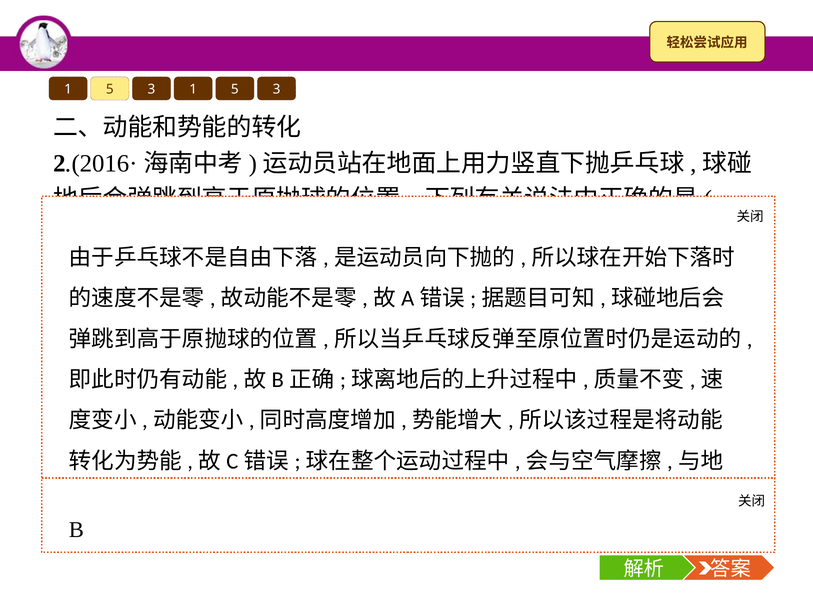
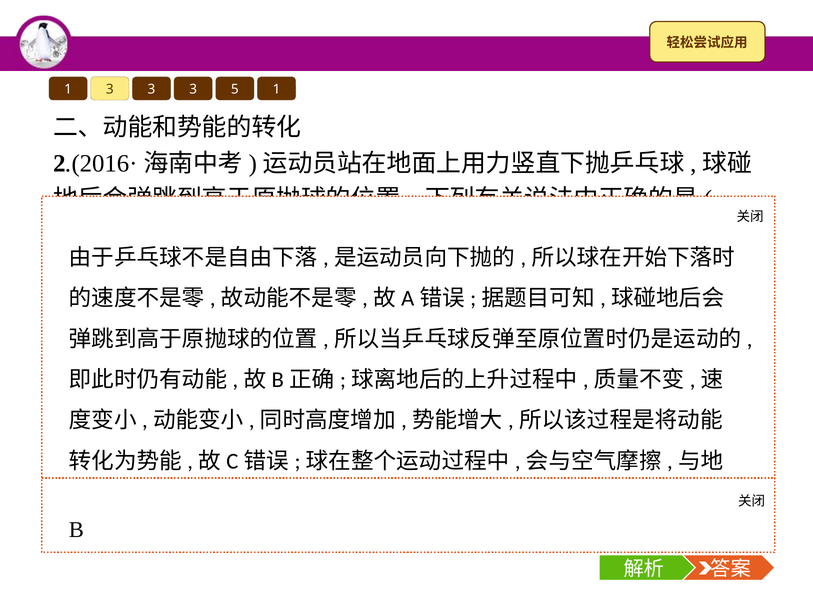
5 at (110, 89): 5 -> 3
1 at (193, 89): 1 -> 3
3 at (277, 89): 3 -> 1
